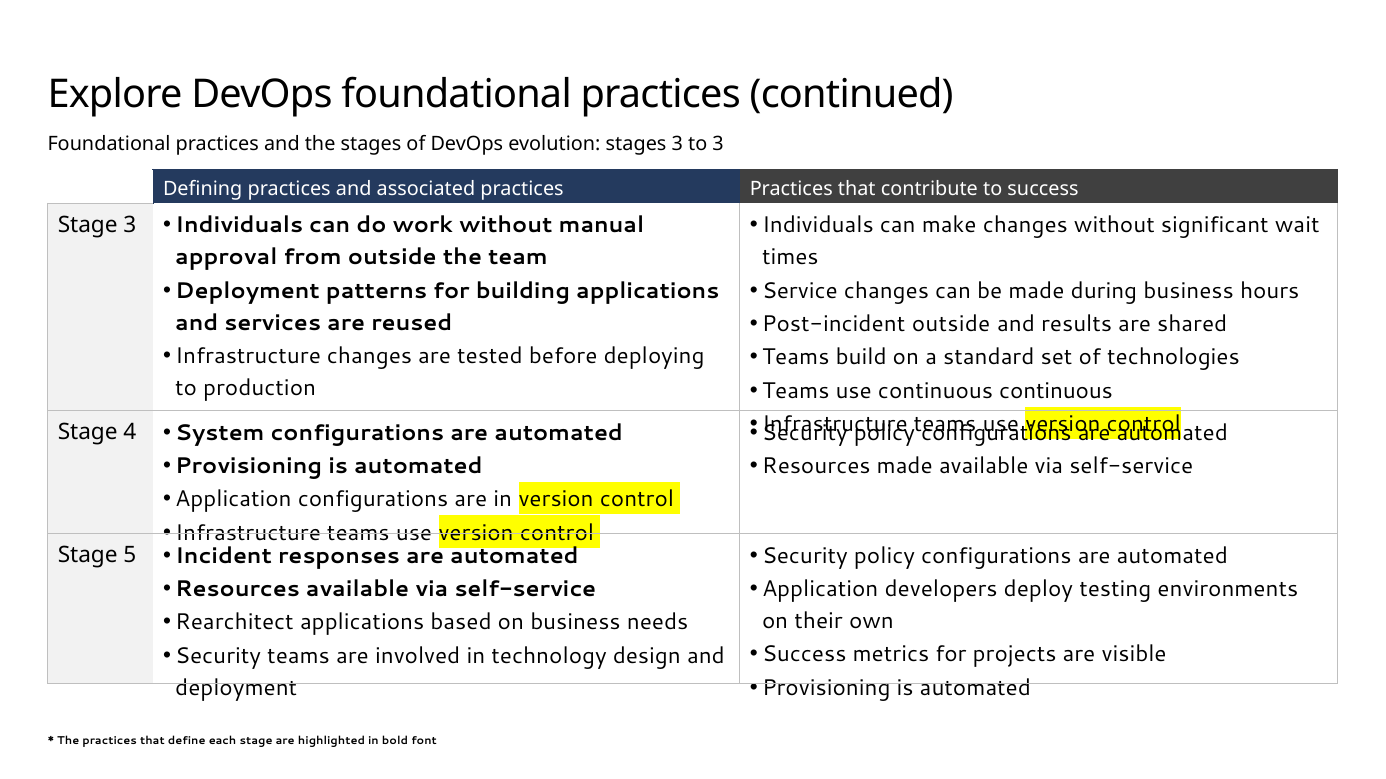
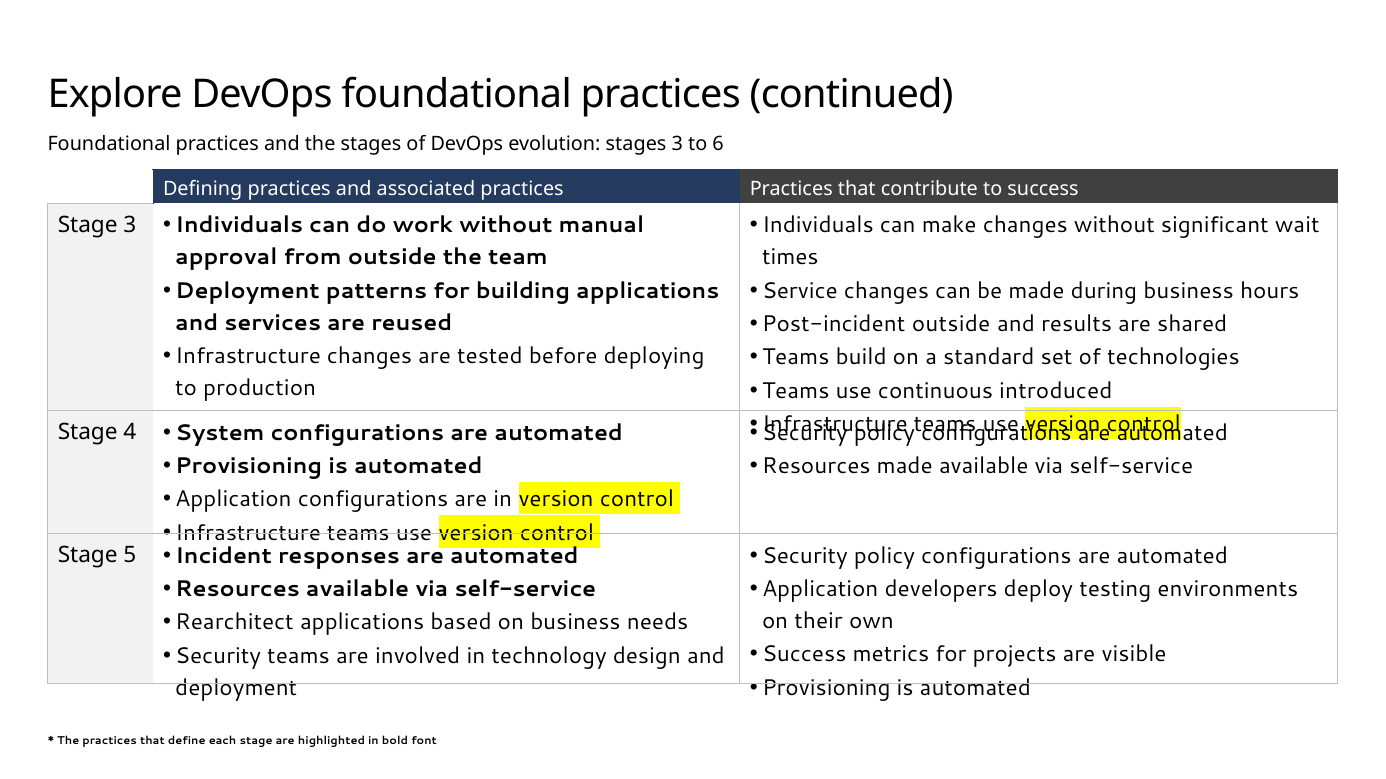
to 3: 3 -> 6
continuous continuous: continuous -> introduced
